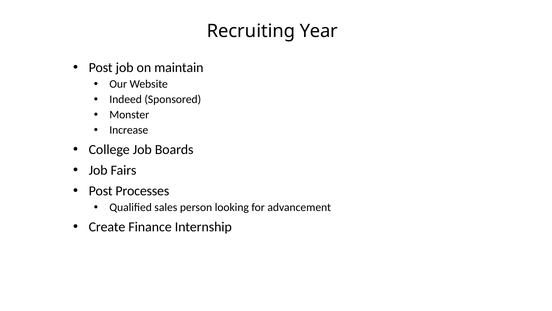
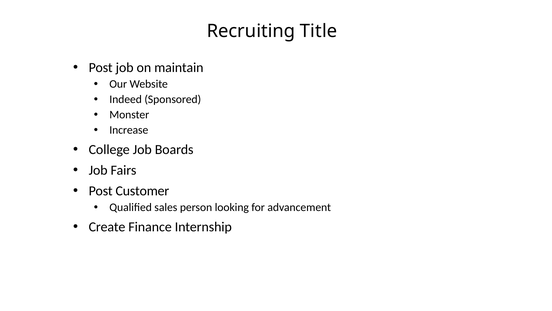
Year: Year -> Title
Processes: Processes -> Customer
